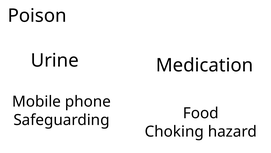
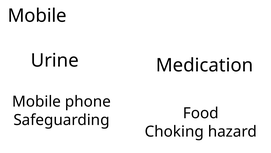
Poison at (37, 16): Poison -> Mobile
